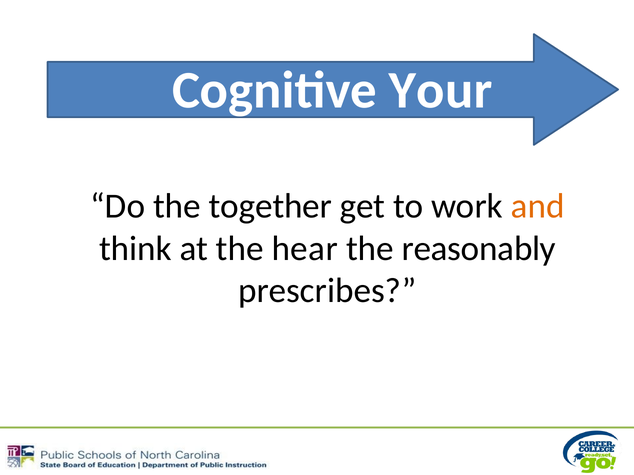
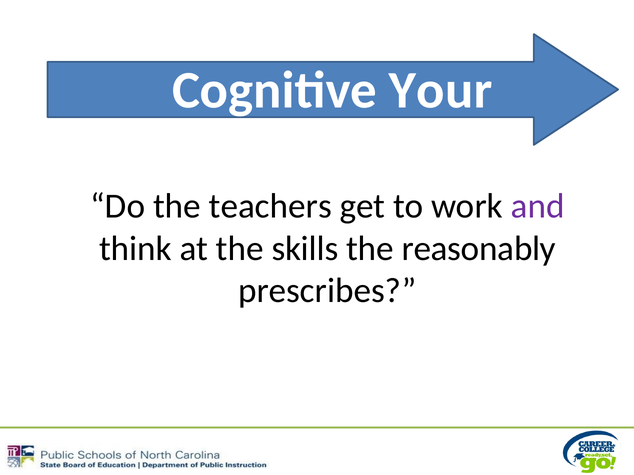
together: together -> teachers
and colour: orange -> purple
hear: hear -> skills
